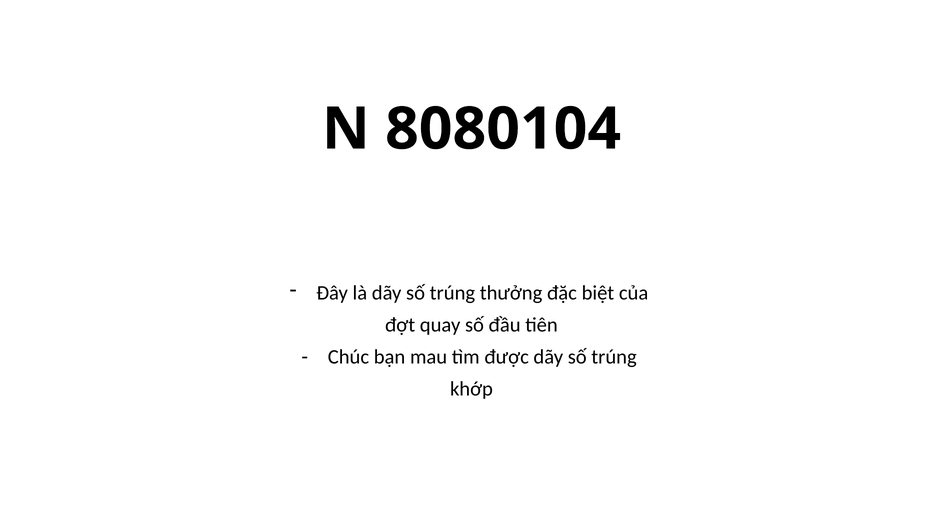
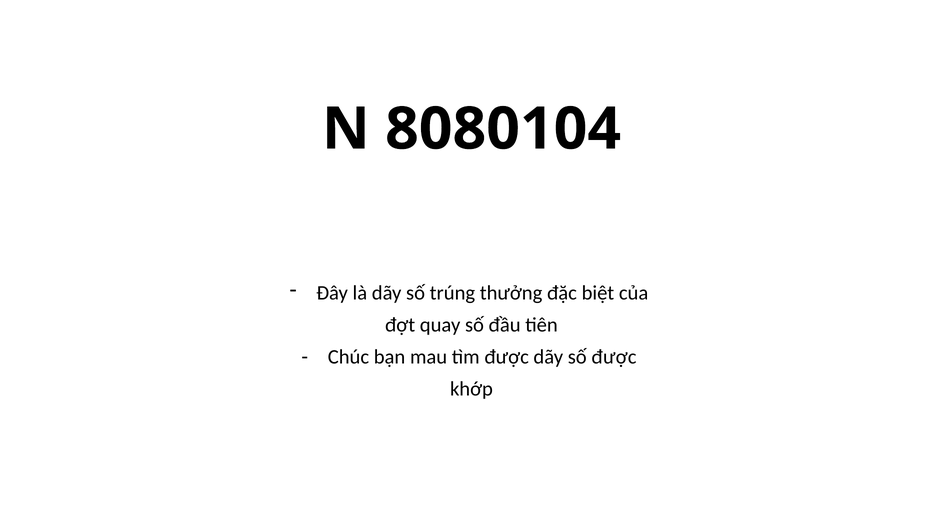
được dãy số trúng: trúng -> được
